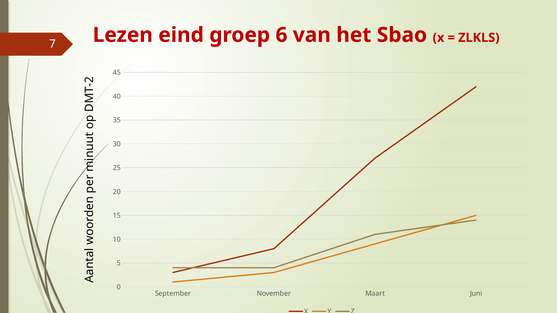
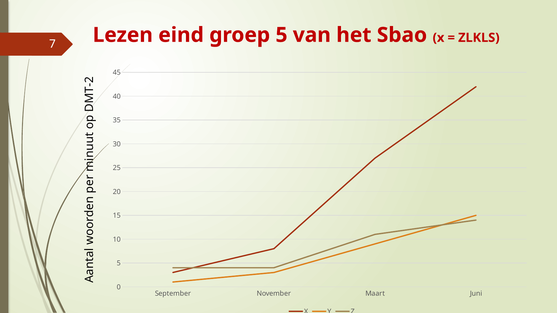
groep 6: 6 -> 5
